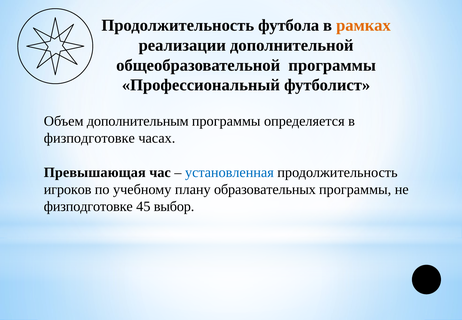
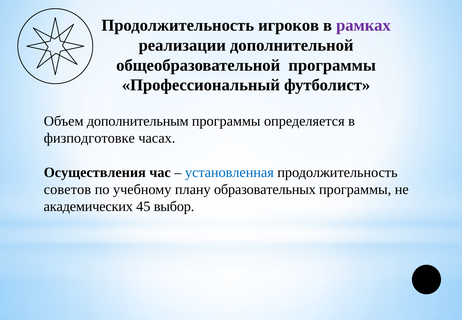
футбола: футбола -> игроков
рамках colour: orange -> purple
Превышающая: Превышающая -> Осуществления
игроков: игроков -> советов
физподготовке at (88, 206): физподготовке -> академических
